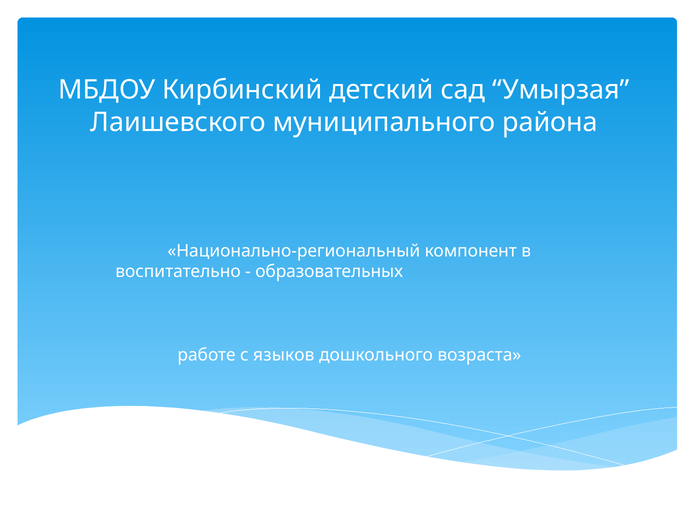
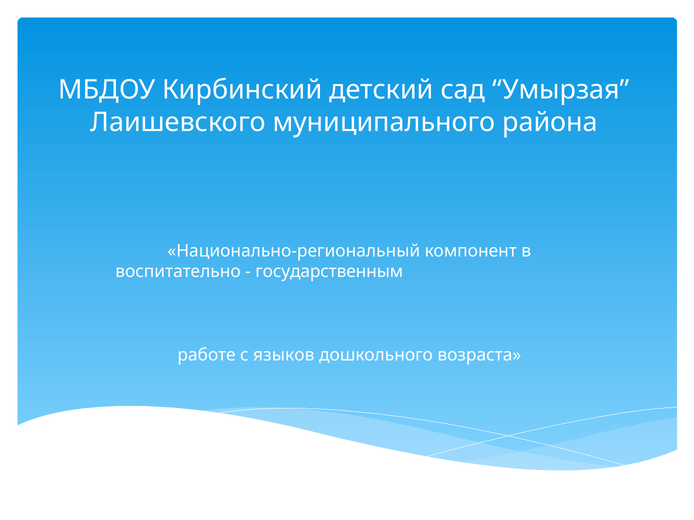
образовательных: образовательных -> государственным
